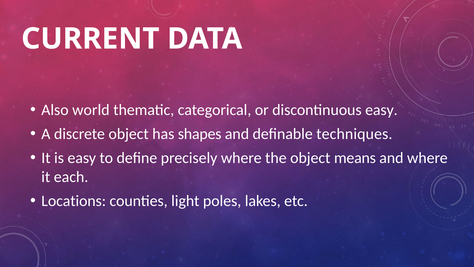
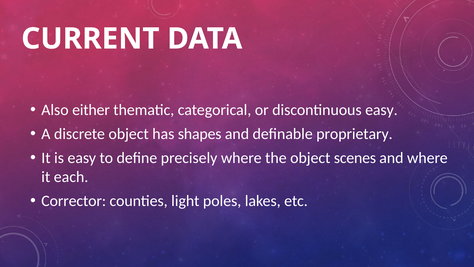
world: world -> either
techniques: techniques -> proprietary
means: means -> scenes
Locations: Locations -> Corrector
